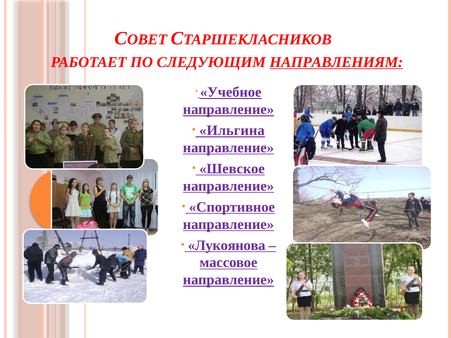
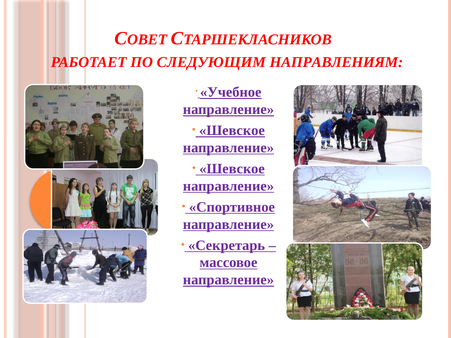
НАПРАВЛЕНИЯМ underline: present -> none
Ильгина at (232, 131): Ильгина -> Шевское
Лукоянова: Лукоянова -> Секретарь
